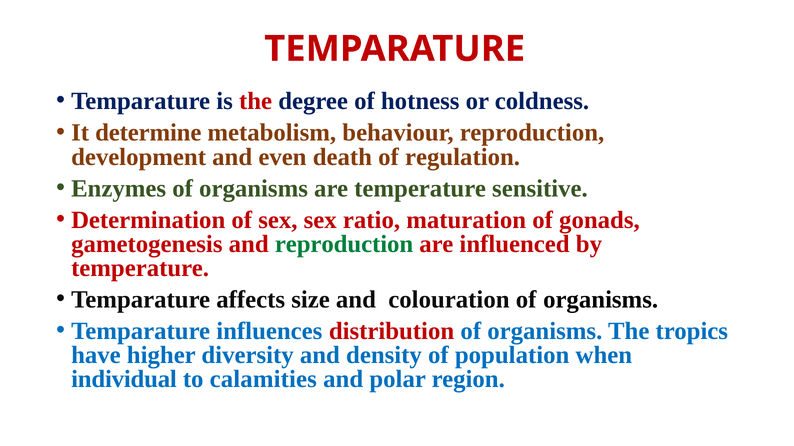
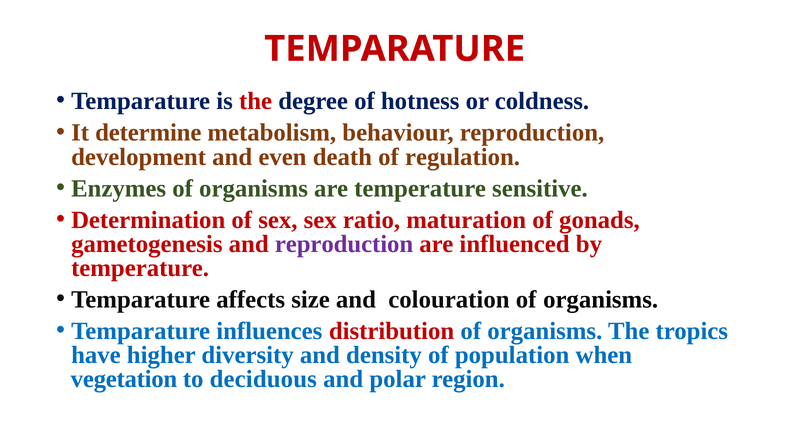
reproduction at (344, 244) colour: green -> purple
individual: individual -> vegetation
calamities: calamities -> deciduous
